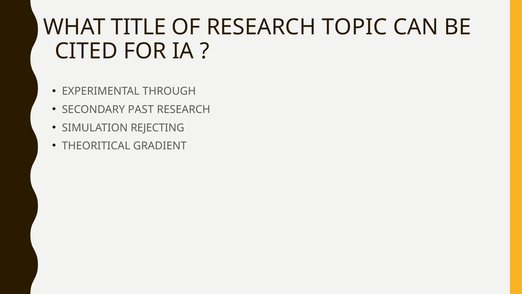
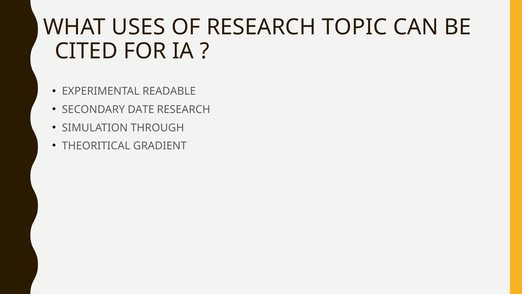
TITLE: TITLE -> USES
THROUGH: THROUGH -> READABLE
PAST: PAST -> DATE
REJECTING: REJECTING -> THROUGH
